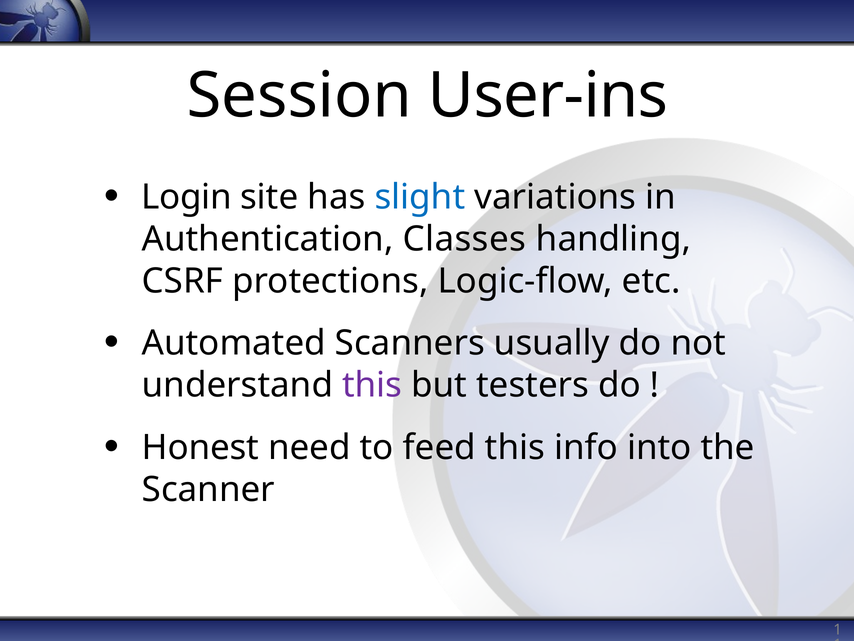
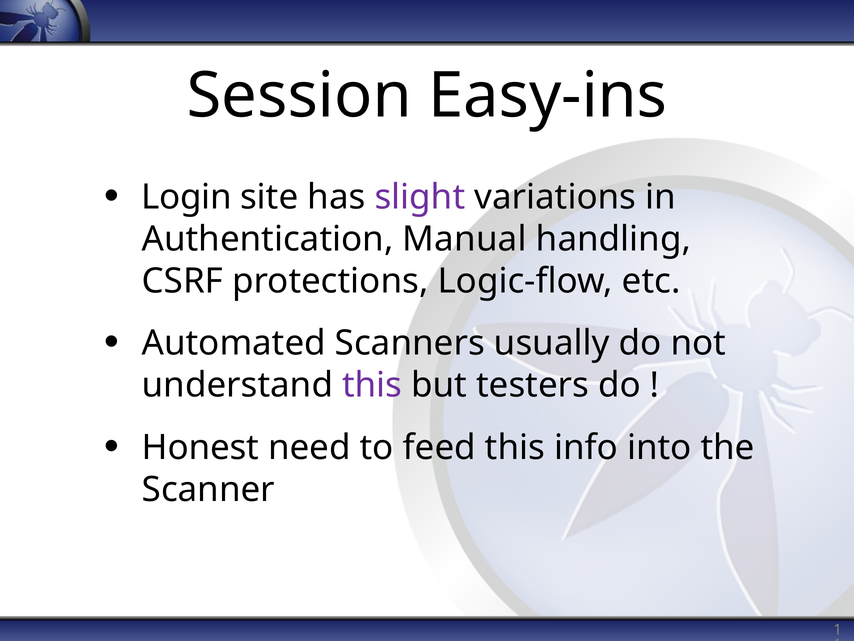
User-ins: User-ins -> Easy-ins
slight colour: blue -> purple
Classes: Classes -> Manual
